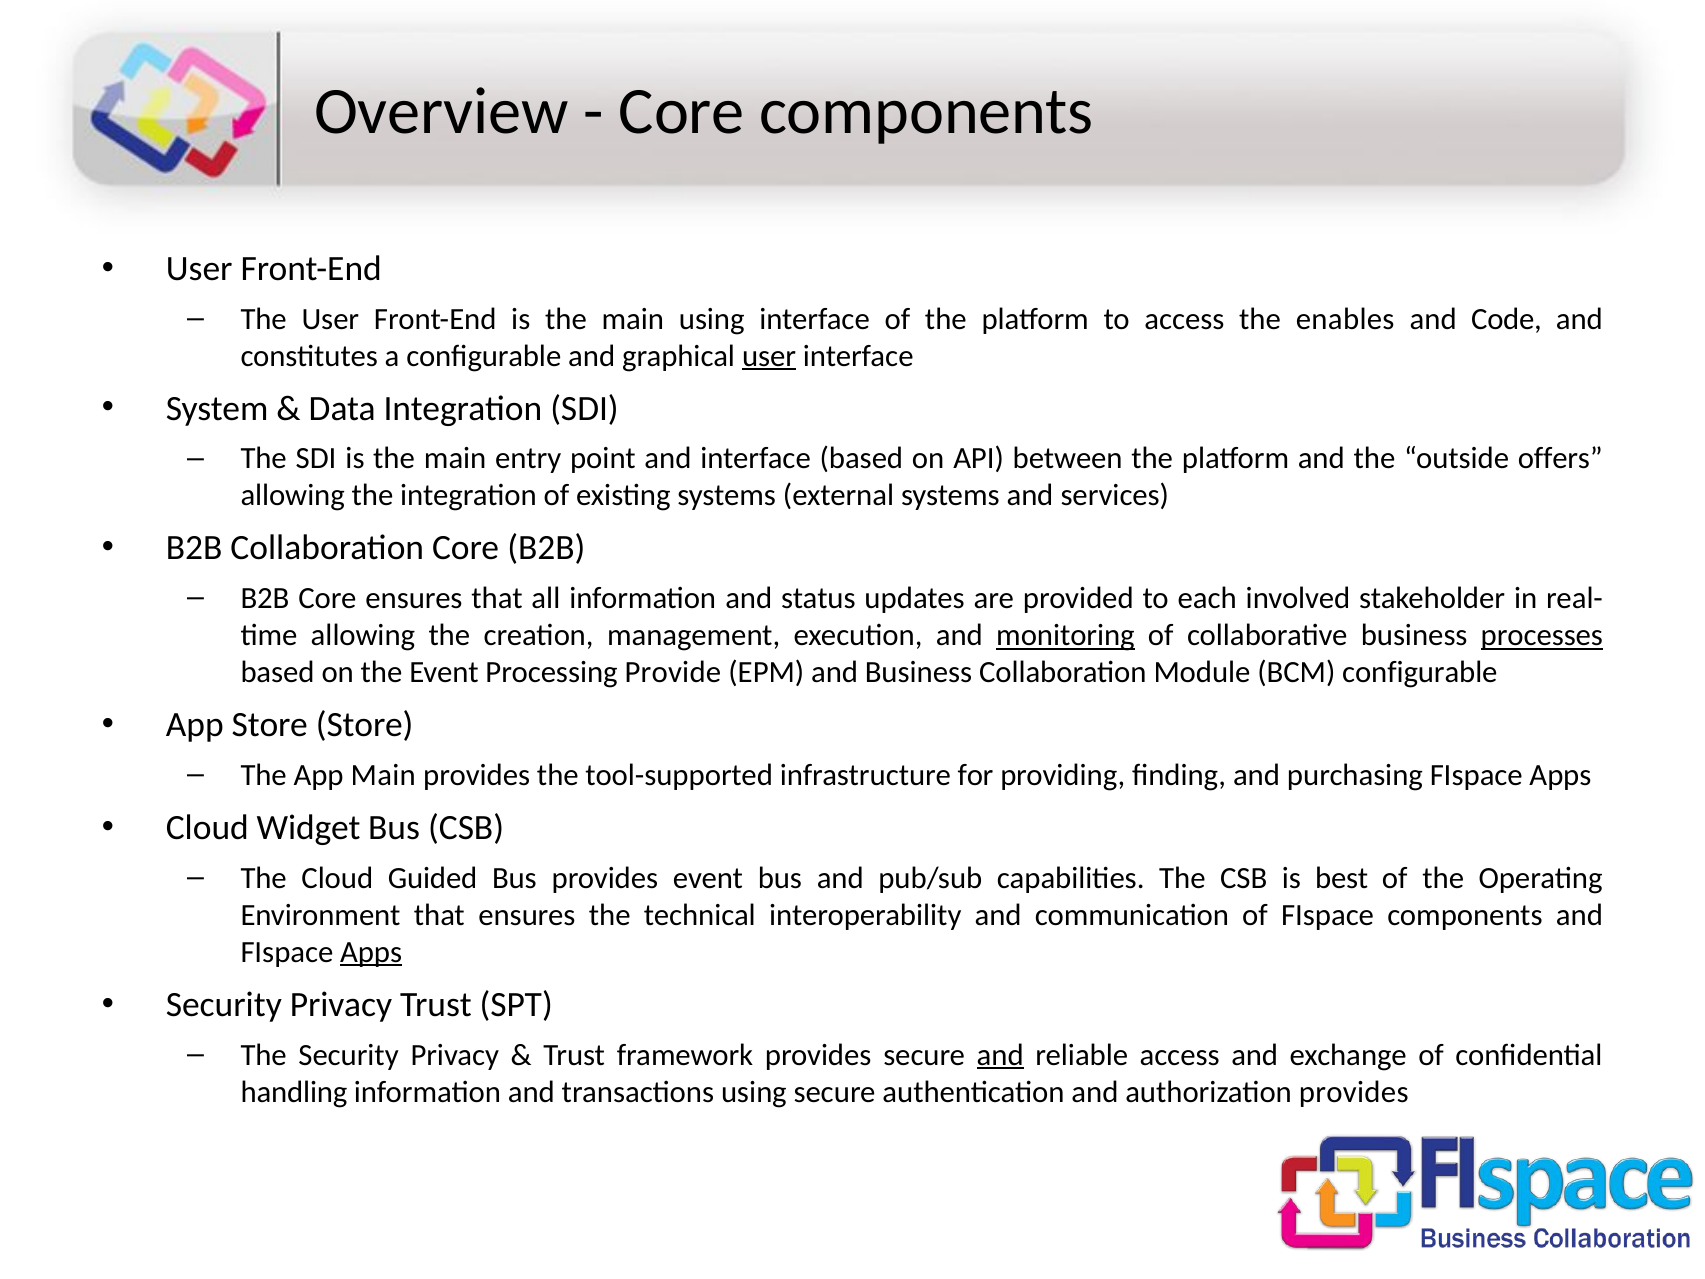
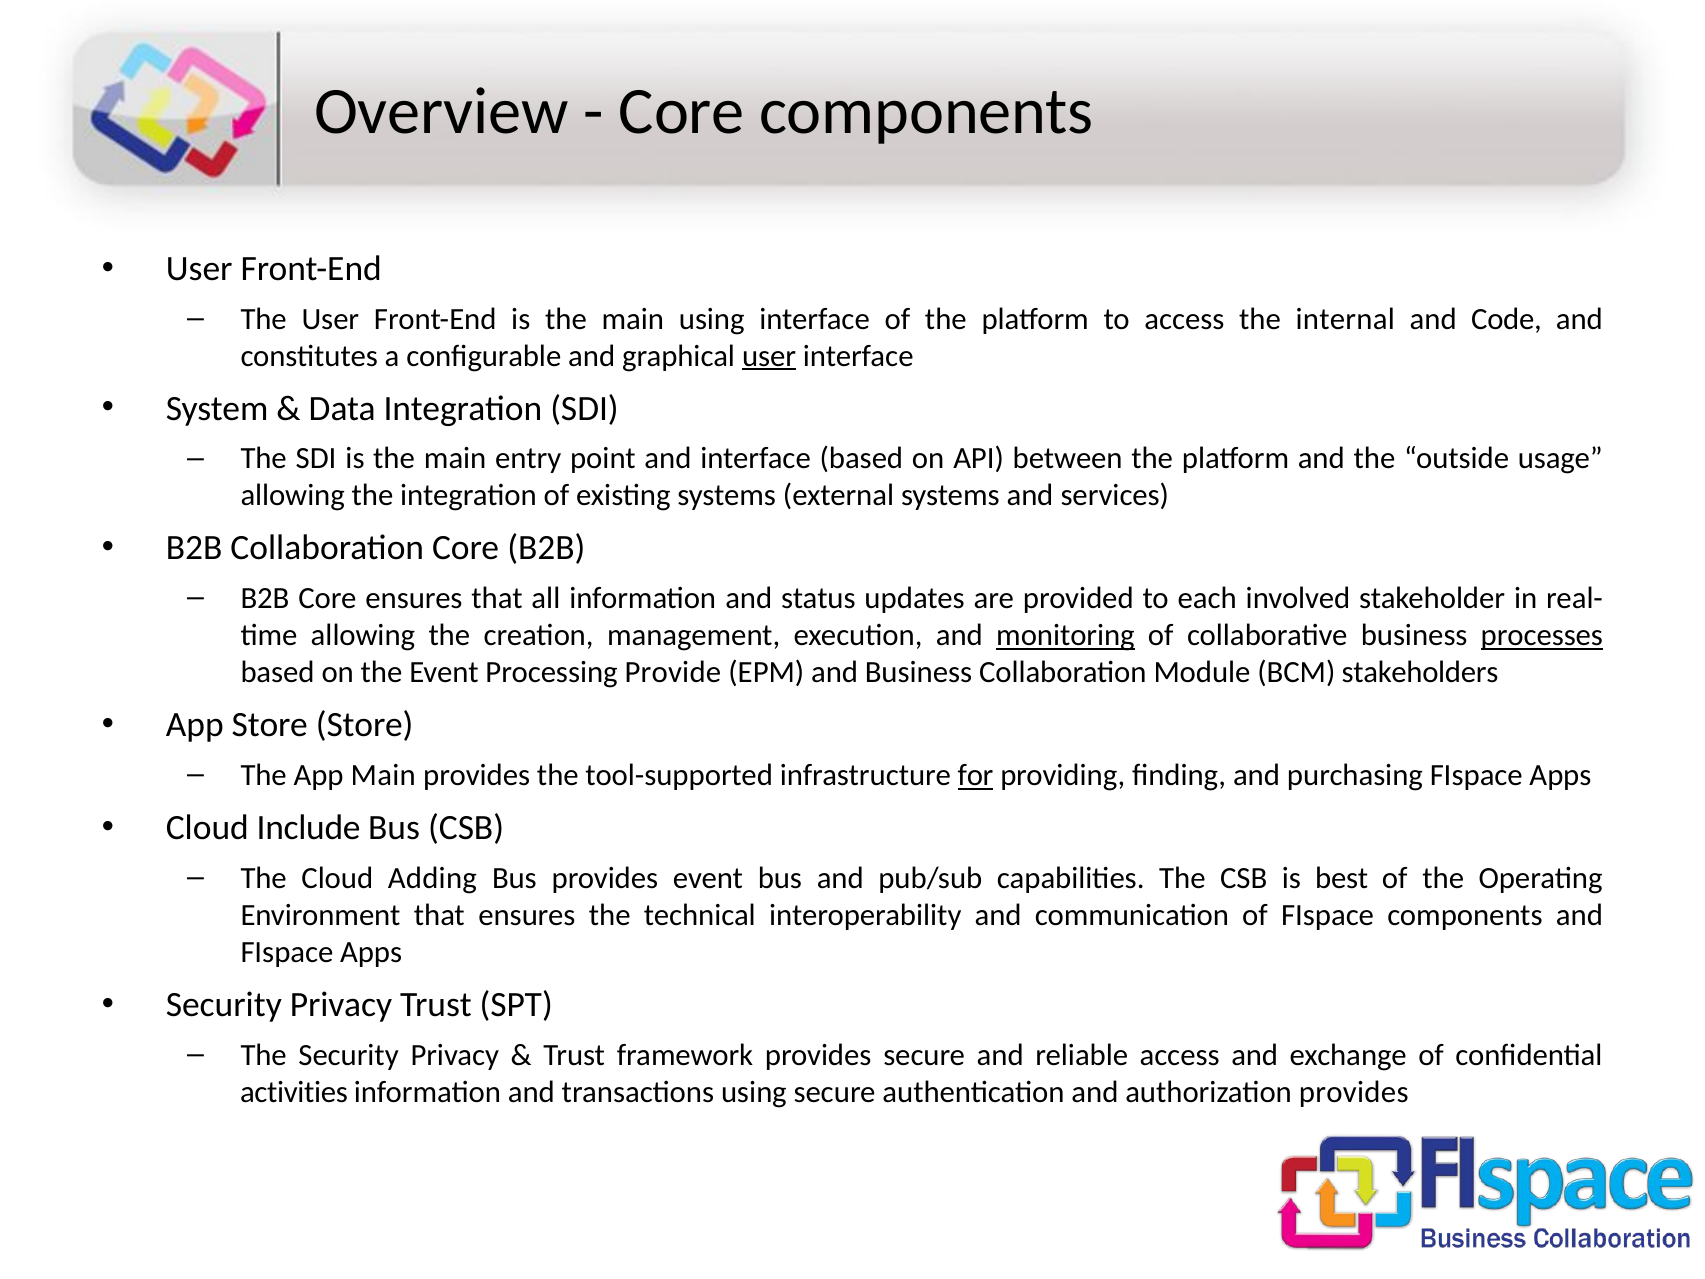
enables: enables -> internal
offers: offers -> usage
BCM configurable: configurable -> stakeholders
for underline: none -> present
Widget: Widget -> Include
Guided: Guided -> Adding
Apps at (371, 952) underline: present -> none
and at (1000, 1055) underline: present -> none
handling: handling -> activities
